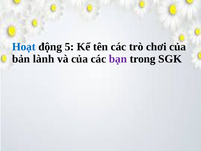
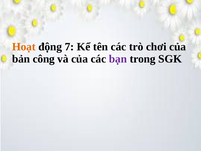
Hoạt colour: blue -> orange
5: 5 -> 7
lành: lành -> công
